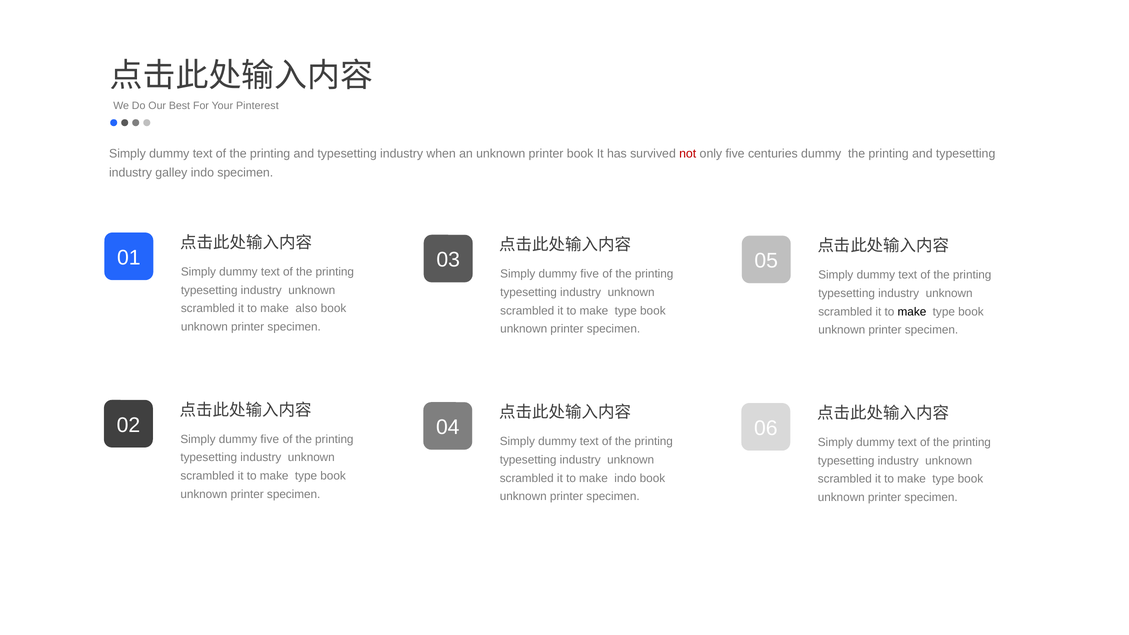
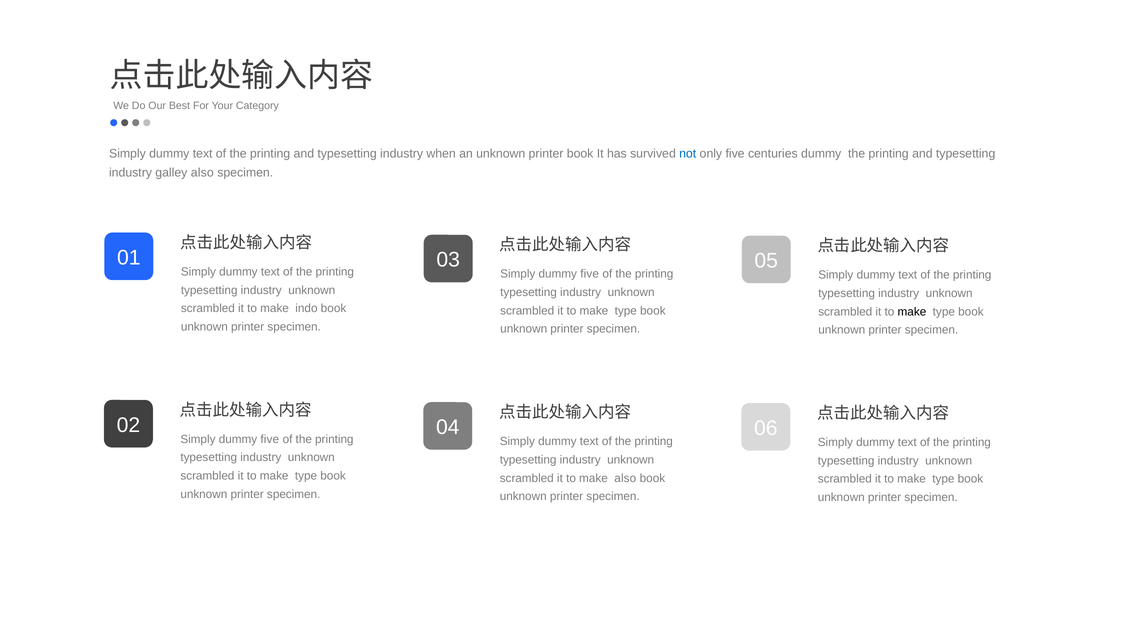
Pinterest: Pinterest -> Category
not colour: red -> blue
galley indo: indo -> also
also: also -> indo
make indo: indo -> also
